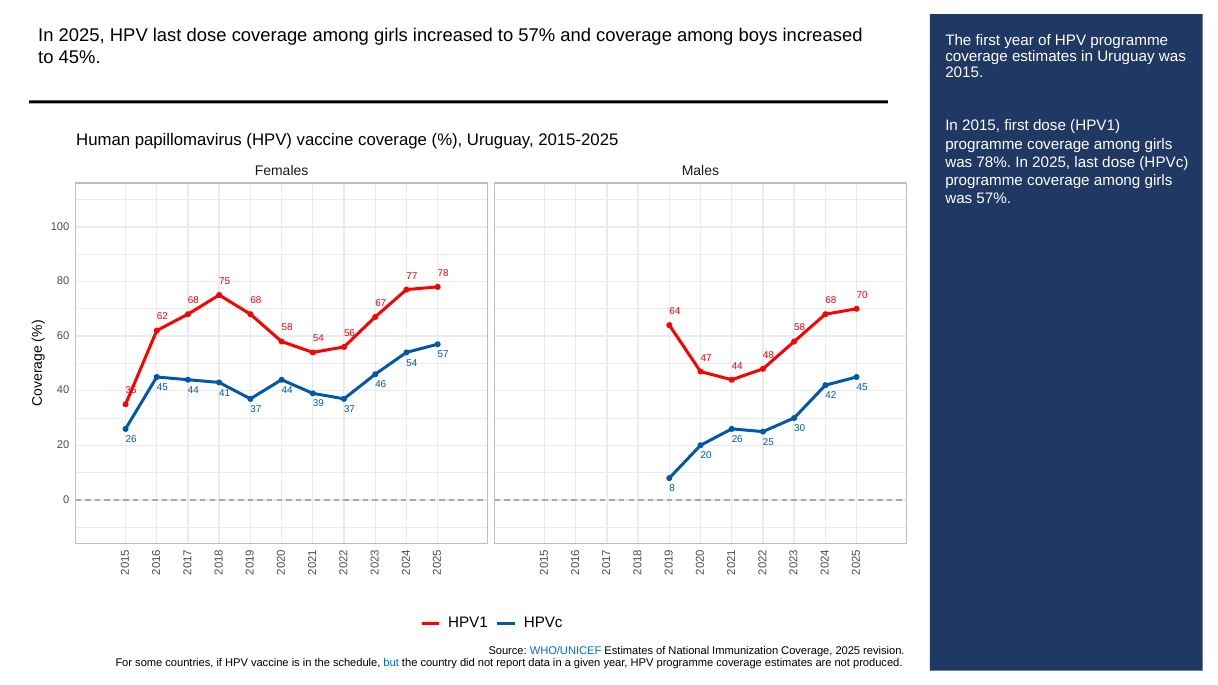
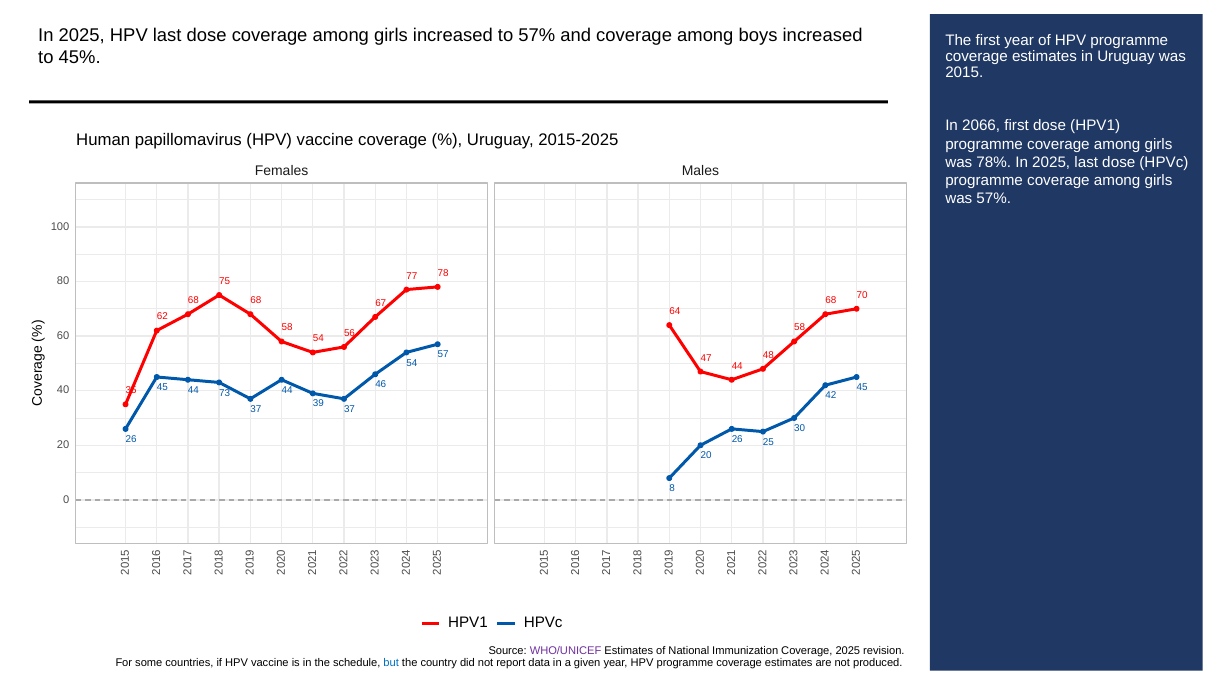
In 2015: 2015 -> 2066
41: 41 -> 73
WHO/UNICEF colour: blue -> purple
